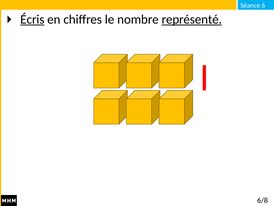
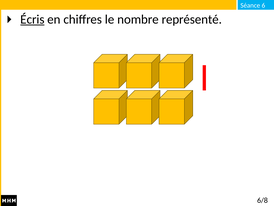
représenté underline: present -> none
